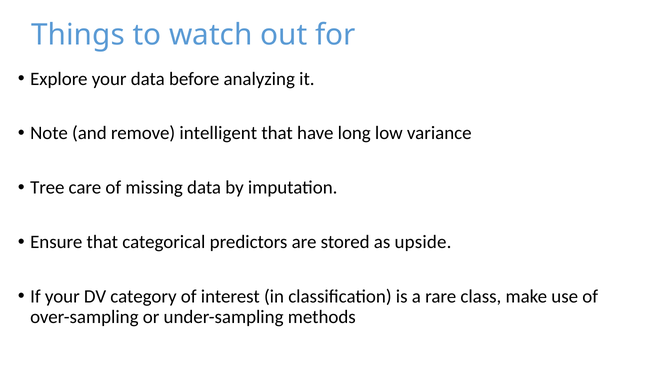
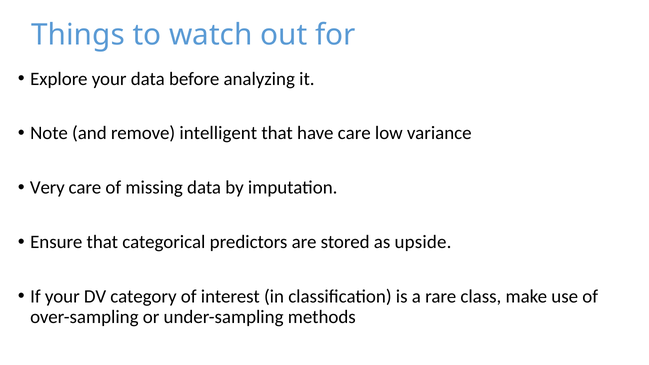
have long: long -> care
Tree: Tree -> Very
